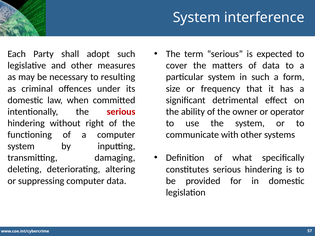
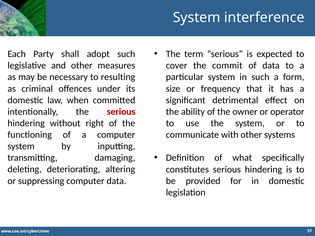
matters: matters -> commit
